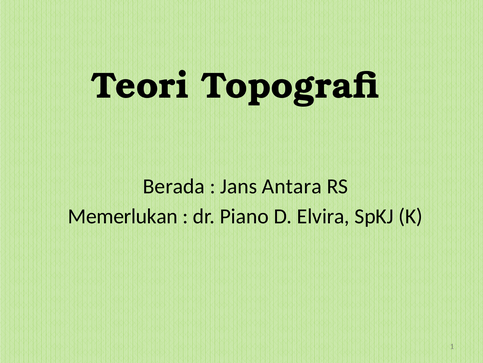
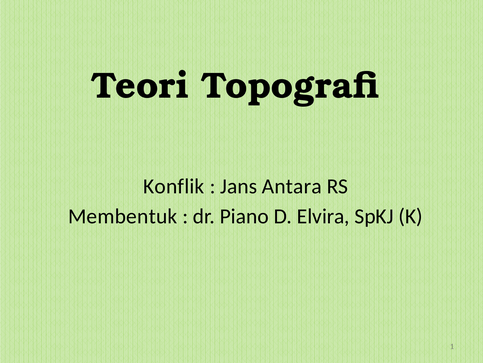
Berada: Berada -> Konflik
Memerlukan: Memerlukan -> Membentuk
